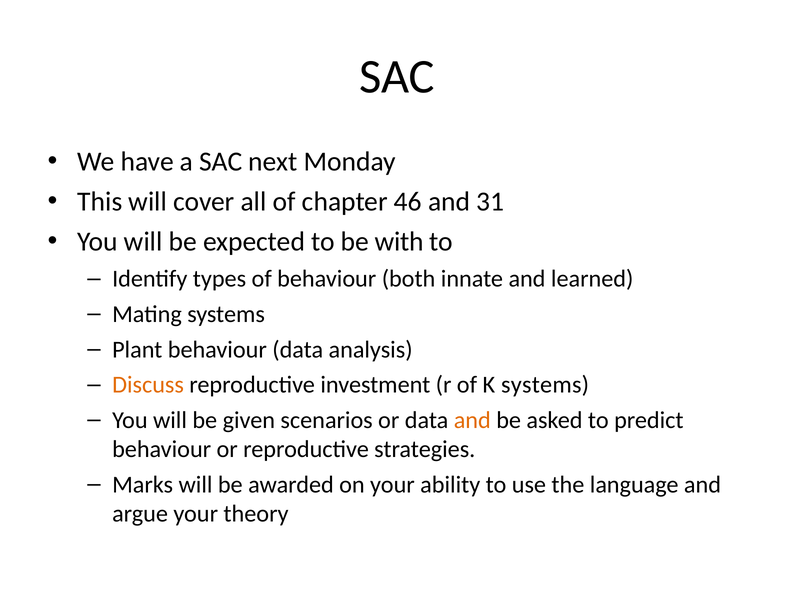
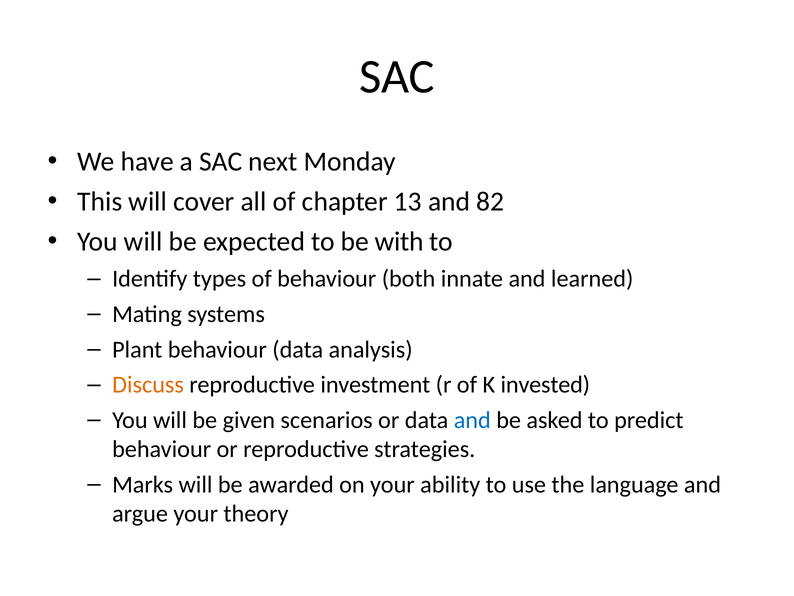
46: 46 -> 13
31: 31 -> 82
K systems: systems -> invested
and at (472, 420) colour: orange -> blue
